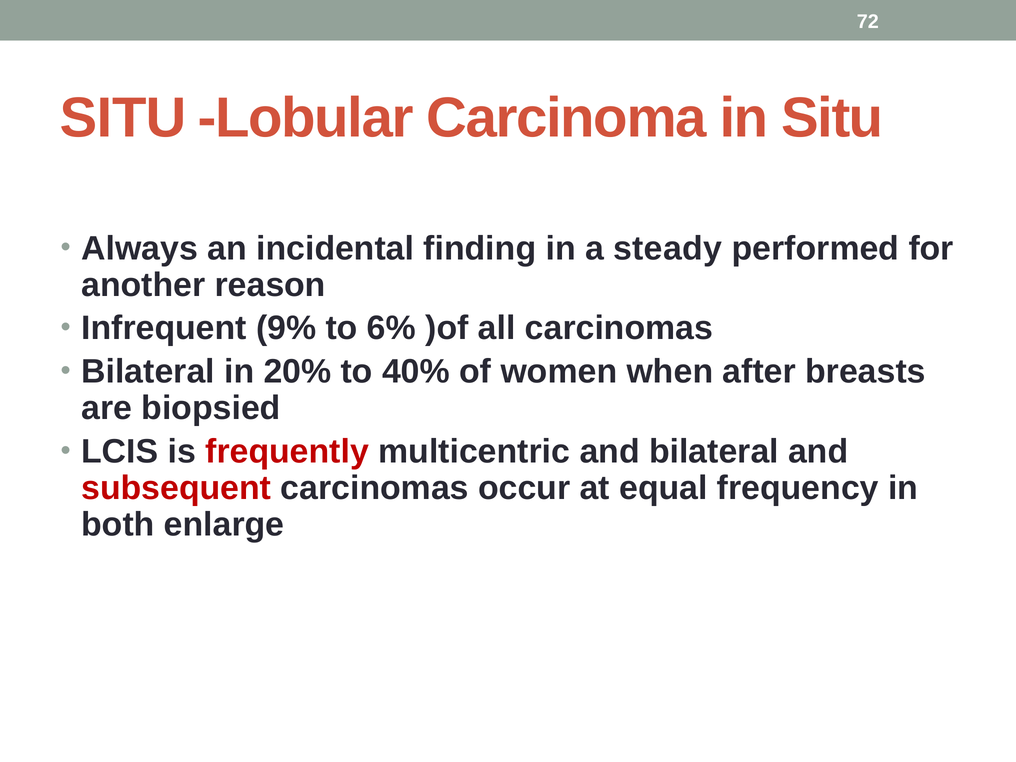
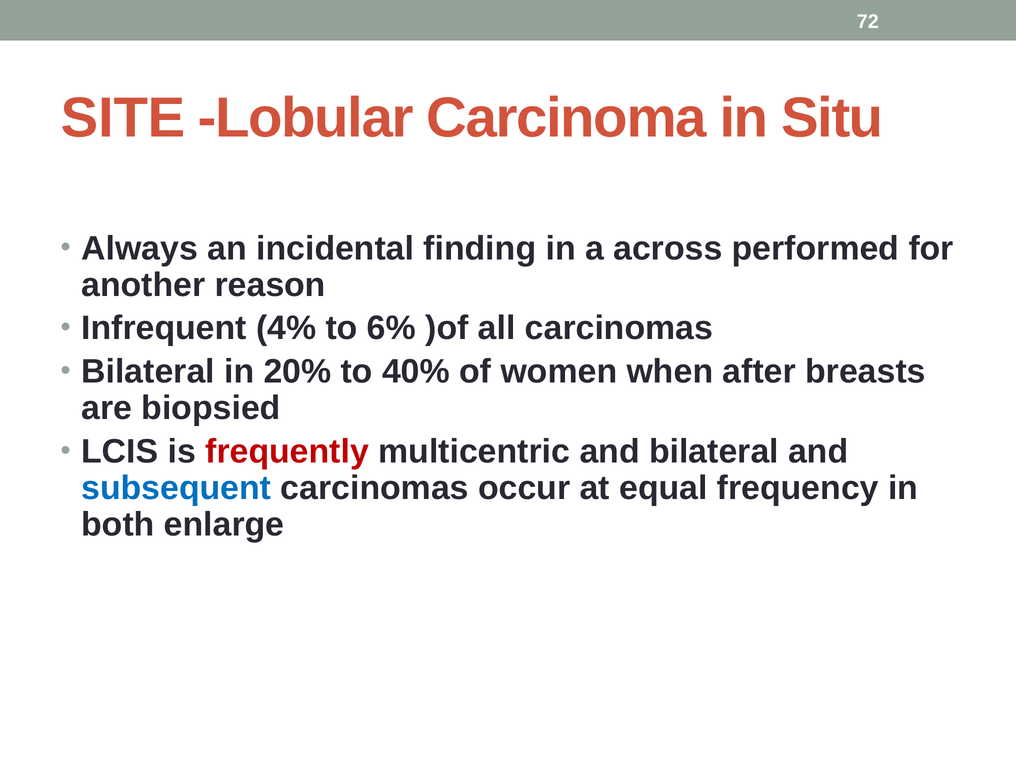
SITU at (123, 118): SITU -> SITE
steady: steady -> across
9%: 9% -> 4%
subsequent colour: red -> blue
